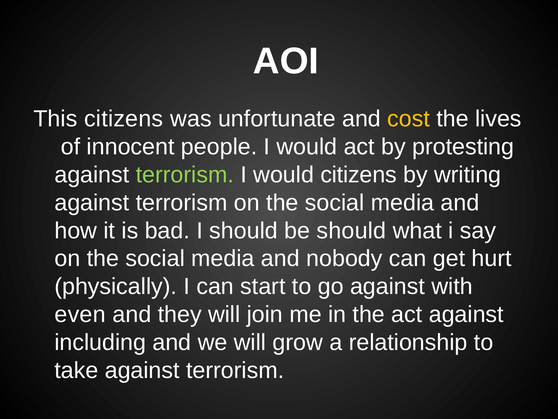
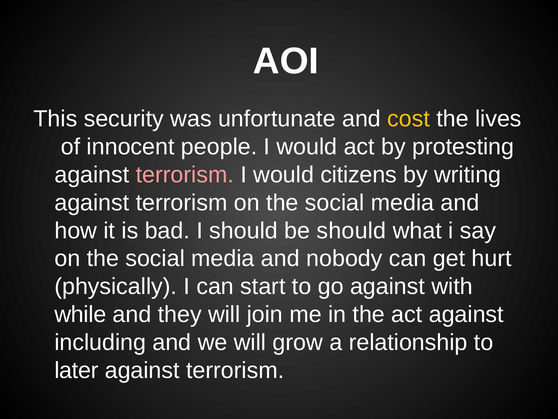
This citizens: citizens -> security
terrorism at (185, 175) colour: light green -> pink
even: even -> while
take: take -> later
